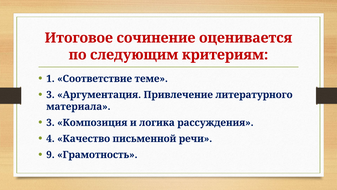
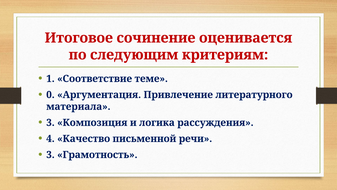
3 at (50, 95): 3 -> 0
9 at (50, 154): 9 -> 3
